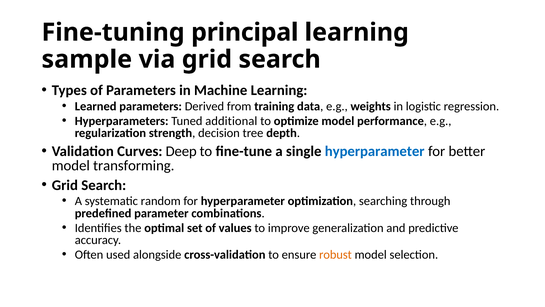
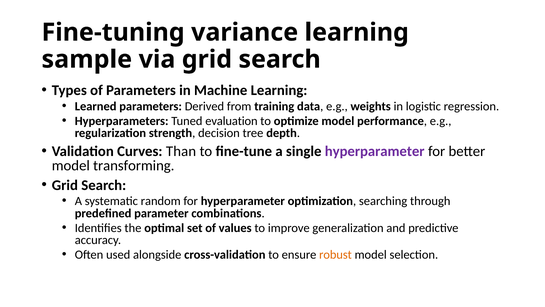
principal: principal -> variance
additional: additional -> evaluation
Deep: Deep -> Than
hyperparameter at (375, 151) colour: blue -> purple
